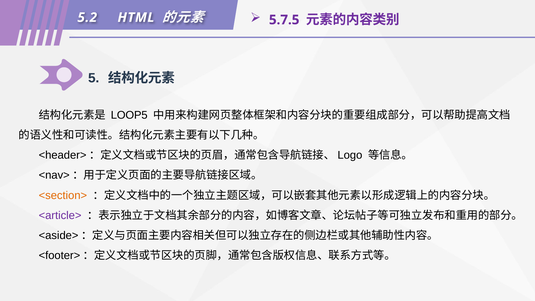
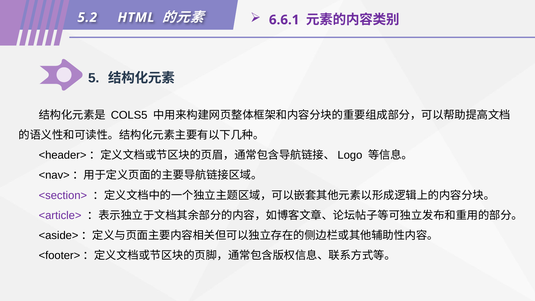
5.7.5: 5.7.5 -> 6.6.1
LOOP5: LOOP5 -> COLS5
<section> colour: orange -> purple
